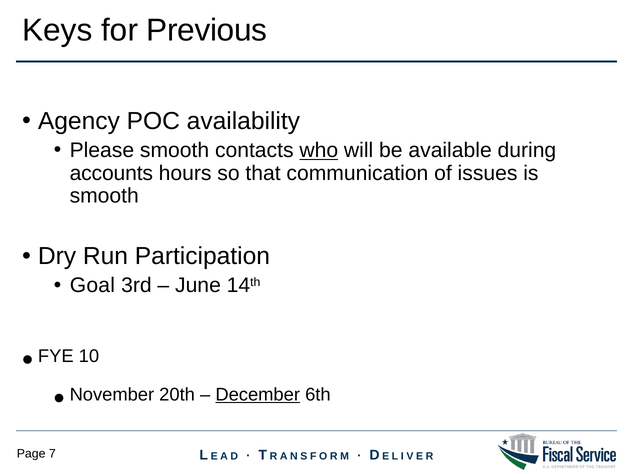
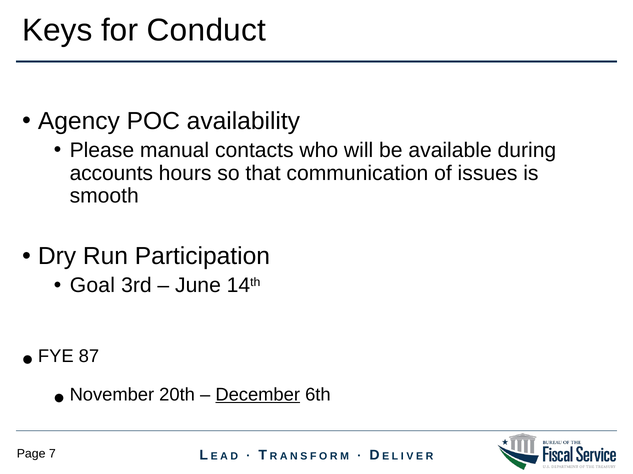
Previous: Previous -> Conduct
Please smooth: smooth -> manual
who underline: present -> none
10: 10 -> 87
